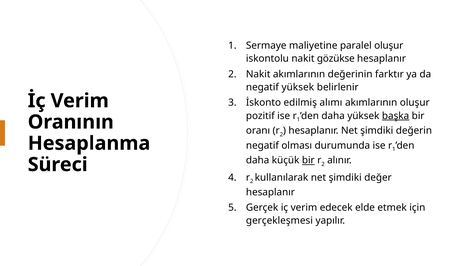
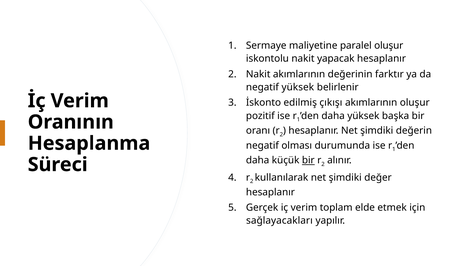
gözükse: gözükse -> yapacak
alımı: alımı -> çıkışı
başka underline: present -> none
edecek: edecek -> toplam
gerçekleşmesi: gerçekleşmesi -> sağlayacakları
